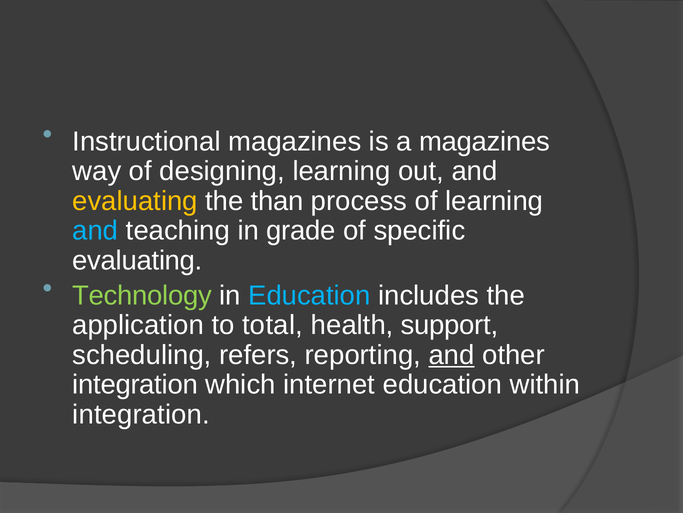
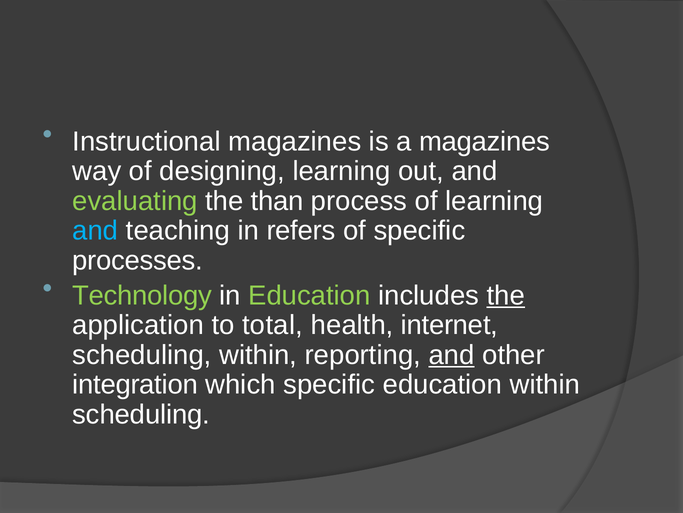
evaluating at (135, 201) colour: yellow -> light green
grade: grade -> refers
evaluating at (137, 260): evaluating -> processes
Education at (309, 295) colour: light blue -> light green
the at (506, 295) underline: none -> present
support: support -> internet
scheduling refers: refers -> within
which internet: internet -> specific
integration at (141, 414): integration -> scheduling
